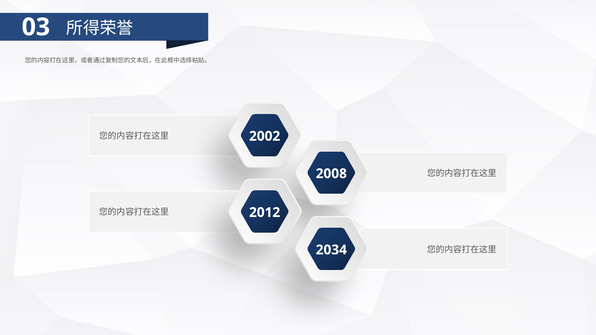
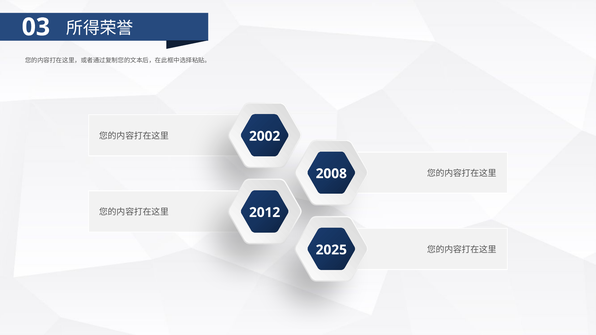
2034: 2034 -> 2025
